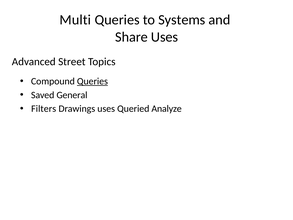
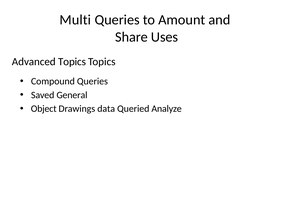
Systems: Systems -> Amount
Advanced Street: Street -> Topics
Queries at (92, 81) underline: present -> none
Filters: Filters -> Object
Drawings uses: uses -> data
